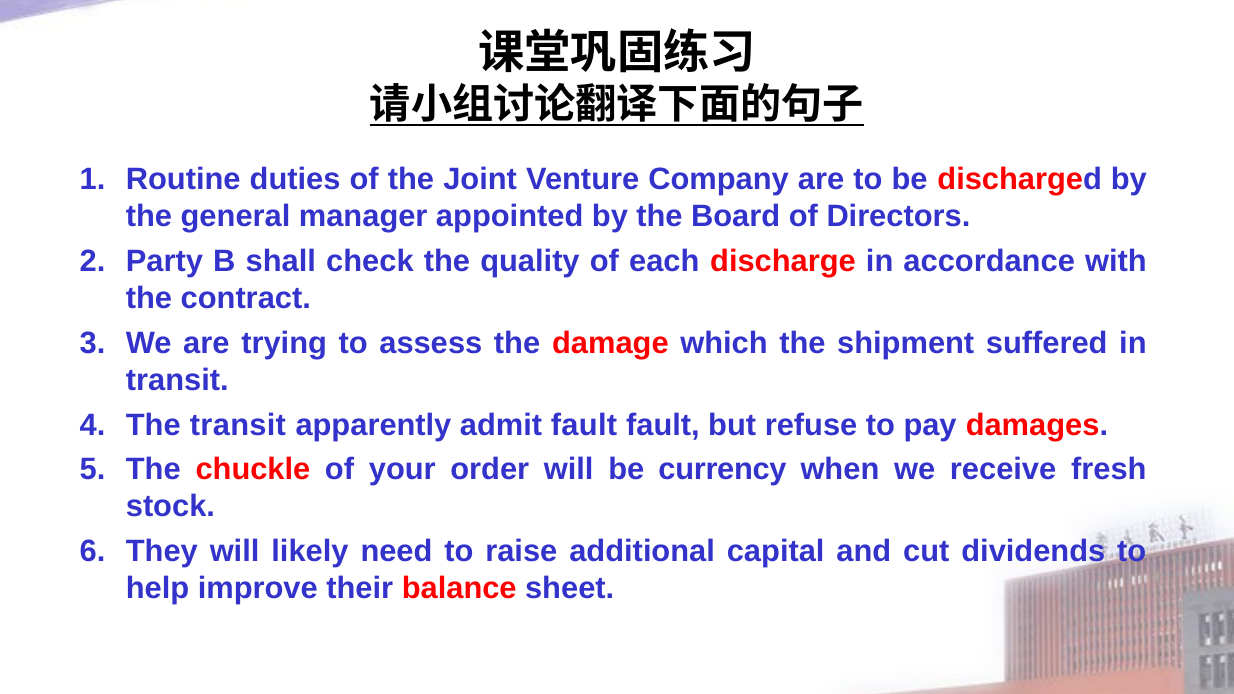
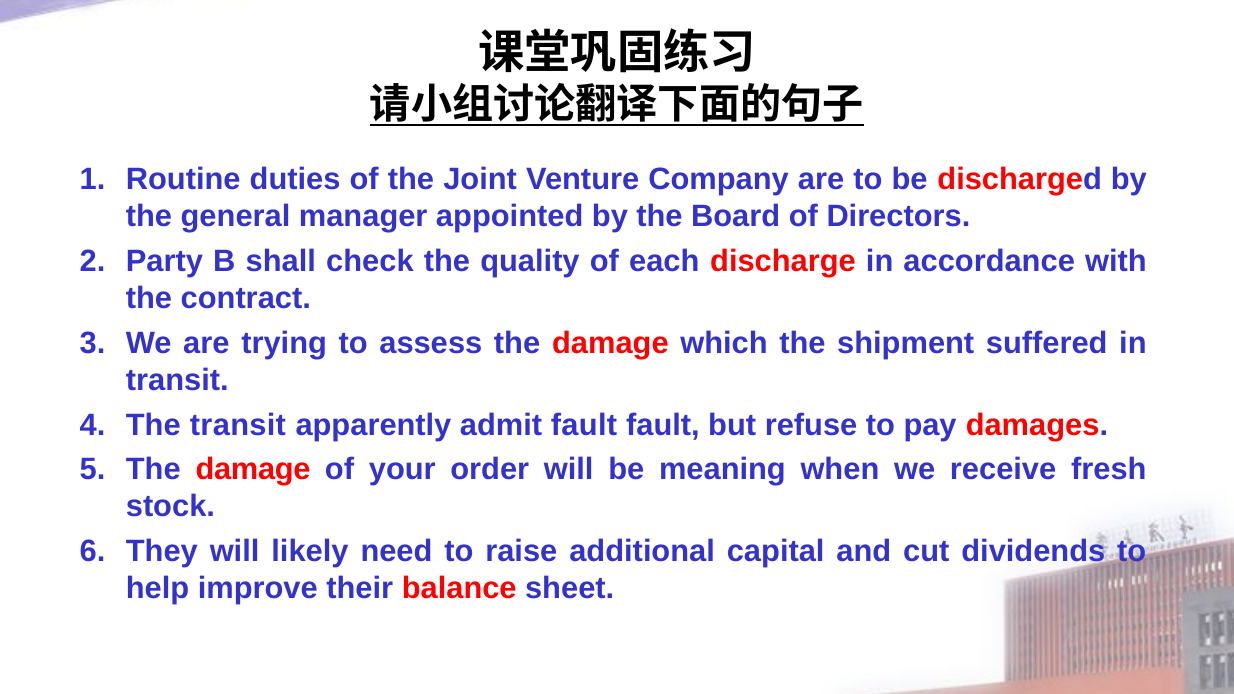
chuckle at (253, 470): chuckle -> damage
currency: currency -> meaning
